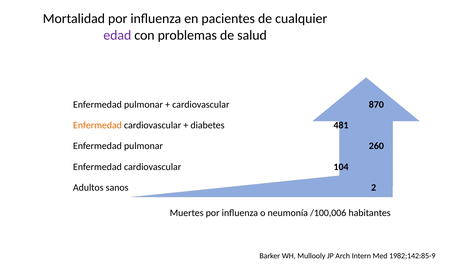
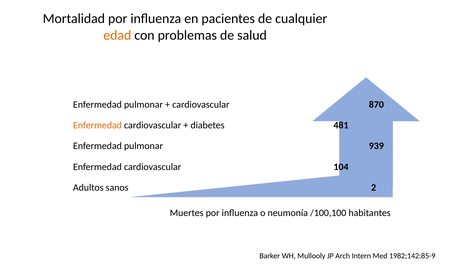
edad colour: purple -> orange
260: 260 -> 939
/100,006: /100,006 -> /100,100
